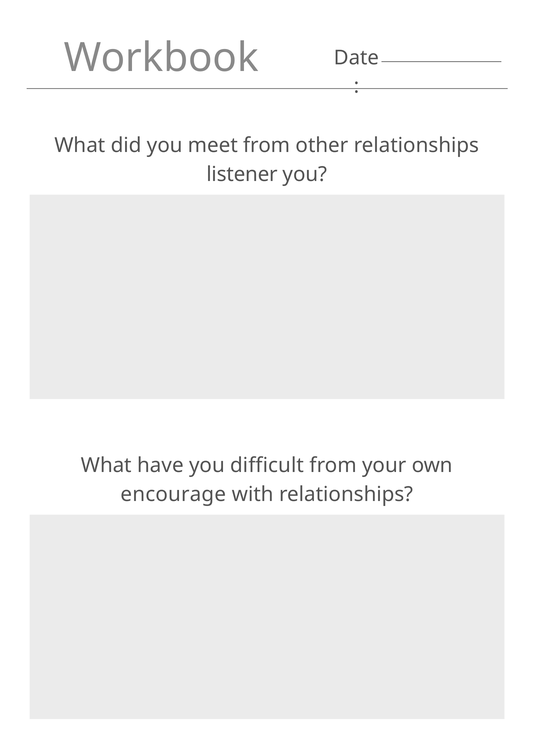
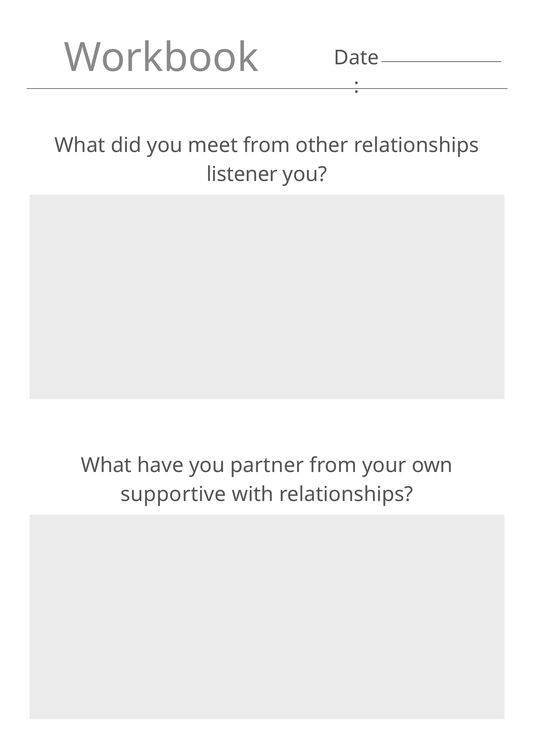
difficult: difficult -> partner
encourage: encourage -> supportive
